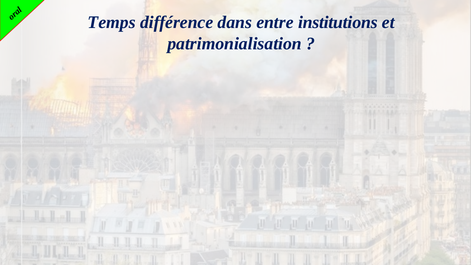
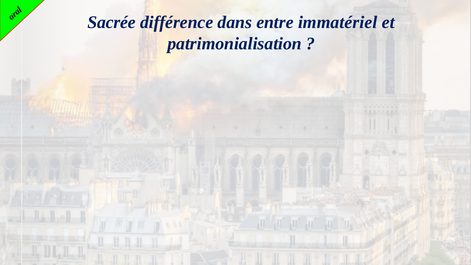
Temps: Temps -> Sacrée
institutions: institutions -> immatériel
